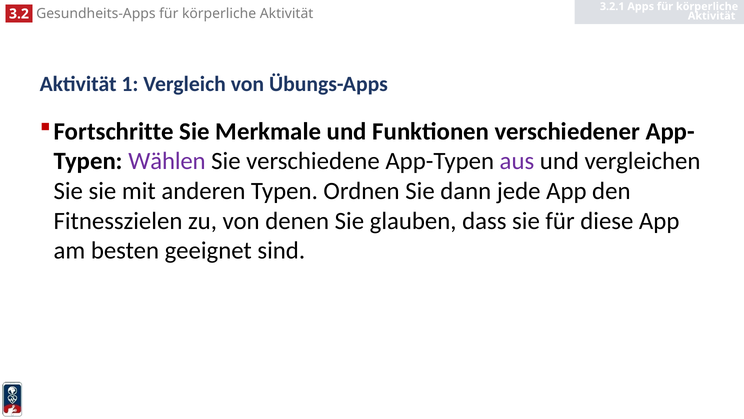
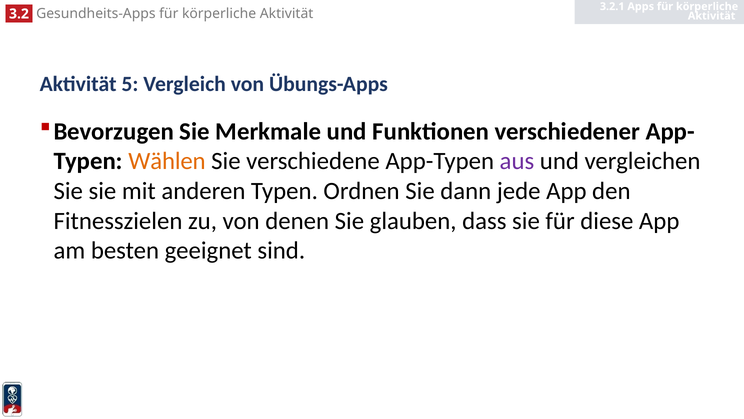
1: 1 -> 5
Fortschritte: Fortschritte -> Bevorzugen
Wählen colour: purple -> orange
